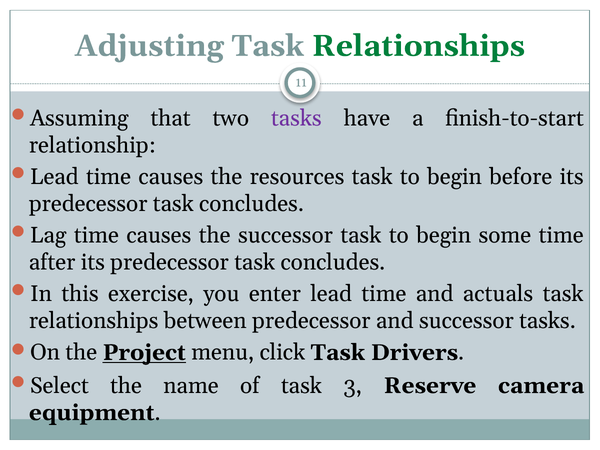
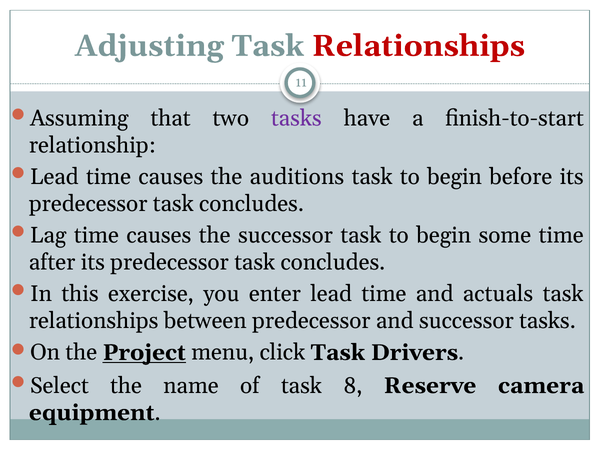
Relationships at (418, 46) colour: green -> red
resources: resources -> auditions
3: 3 -> 8
